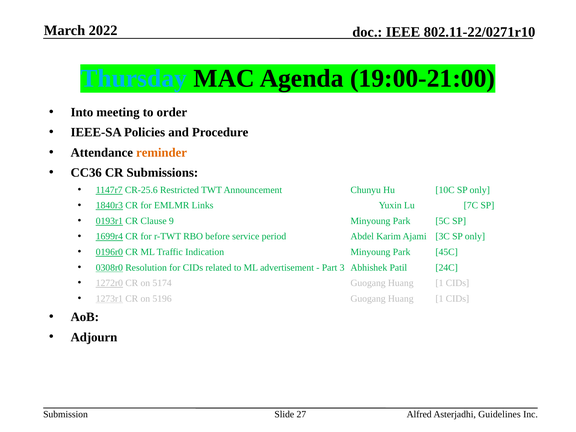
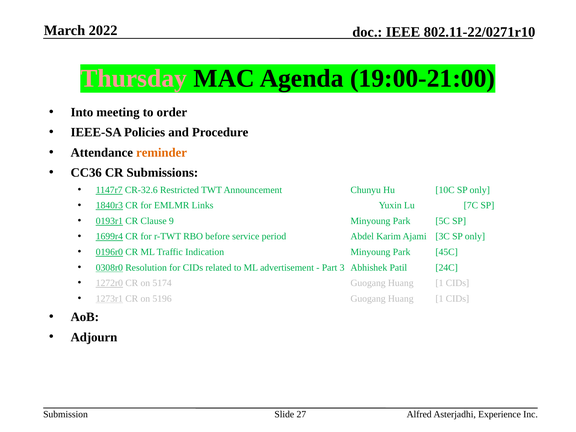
Thursday colour: light blue -> pink
CR-25.6: CR-25.6 -> CR-32.6
Guidelines: Guidelines -> Experience
